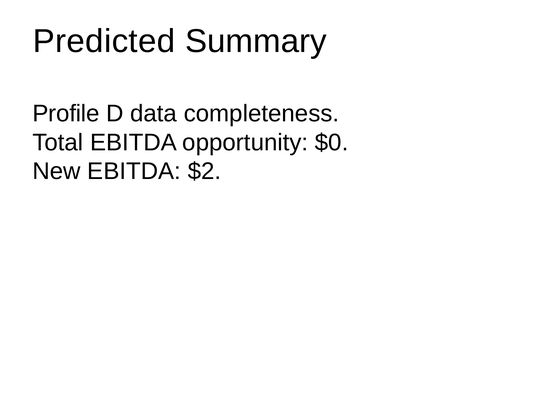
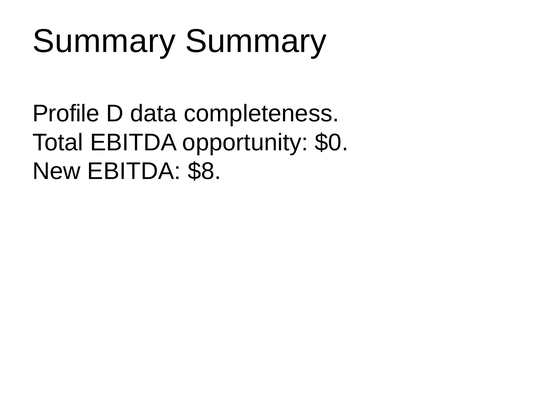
Predicted at (104, 41): Predicted -> Summary
$2: $2 -> $8
